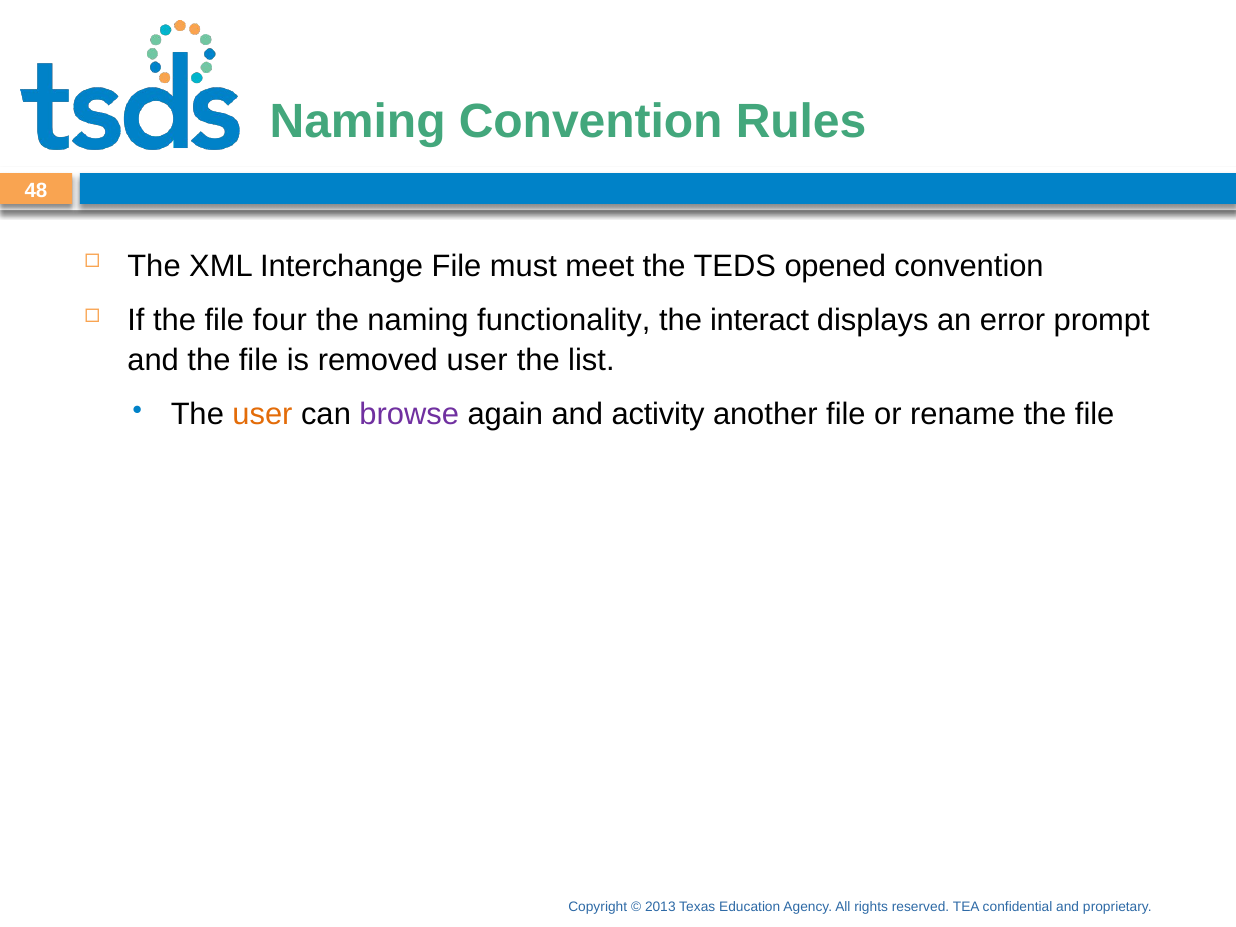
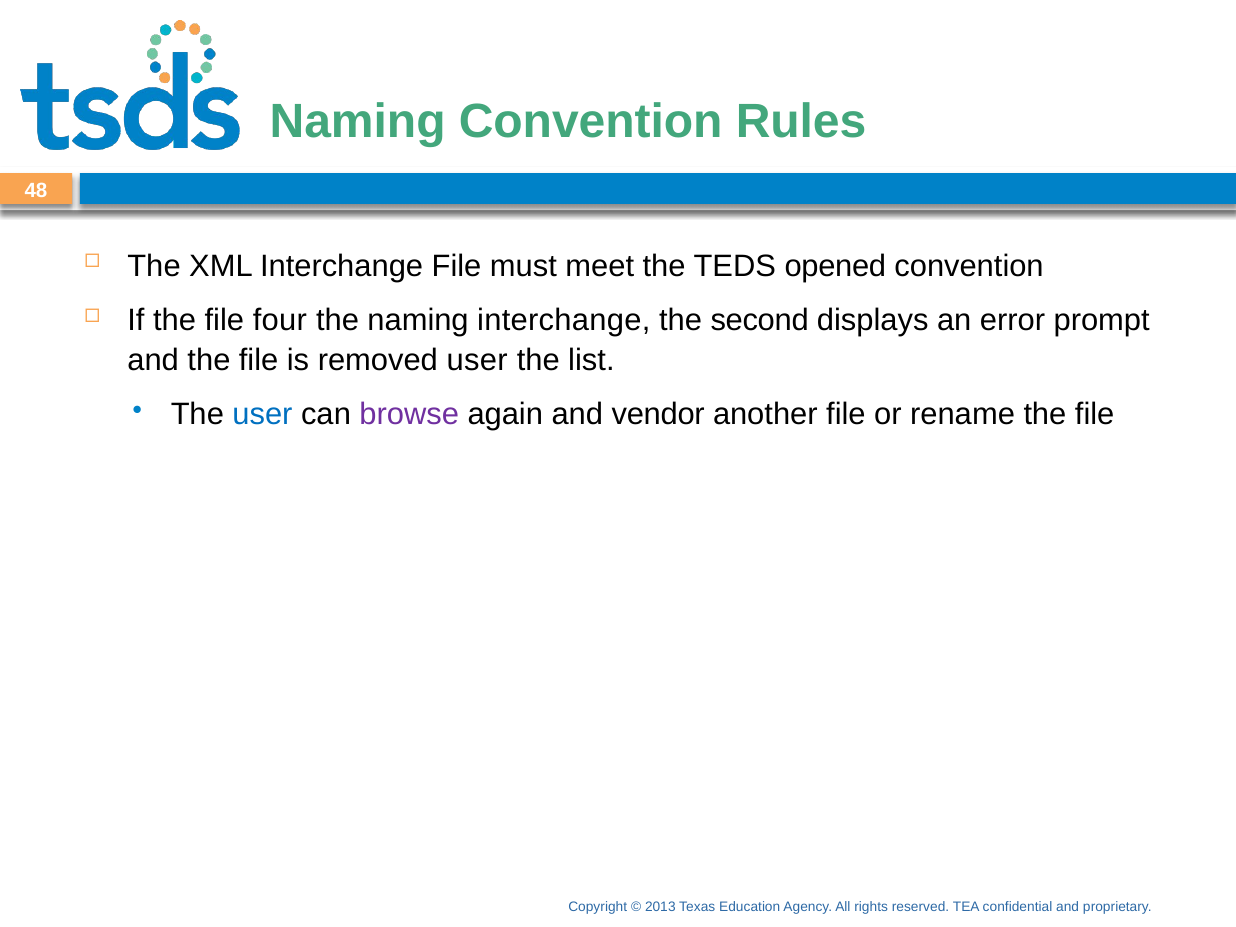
naming functionality: functionality -> interchange
interact: interact -> second
user at (262, 415) colour: orange -> blue
activity: activity -> vendor
